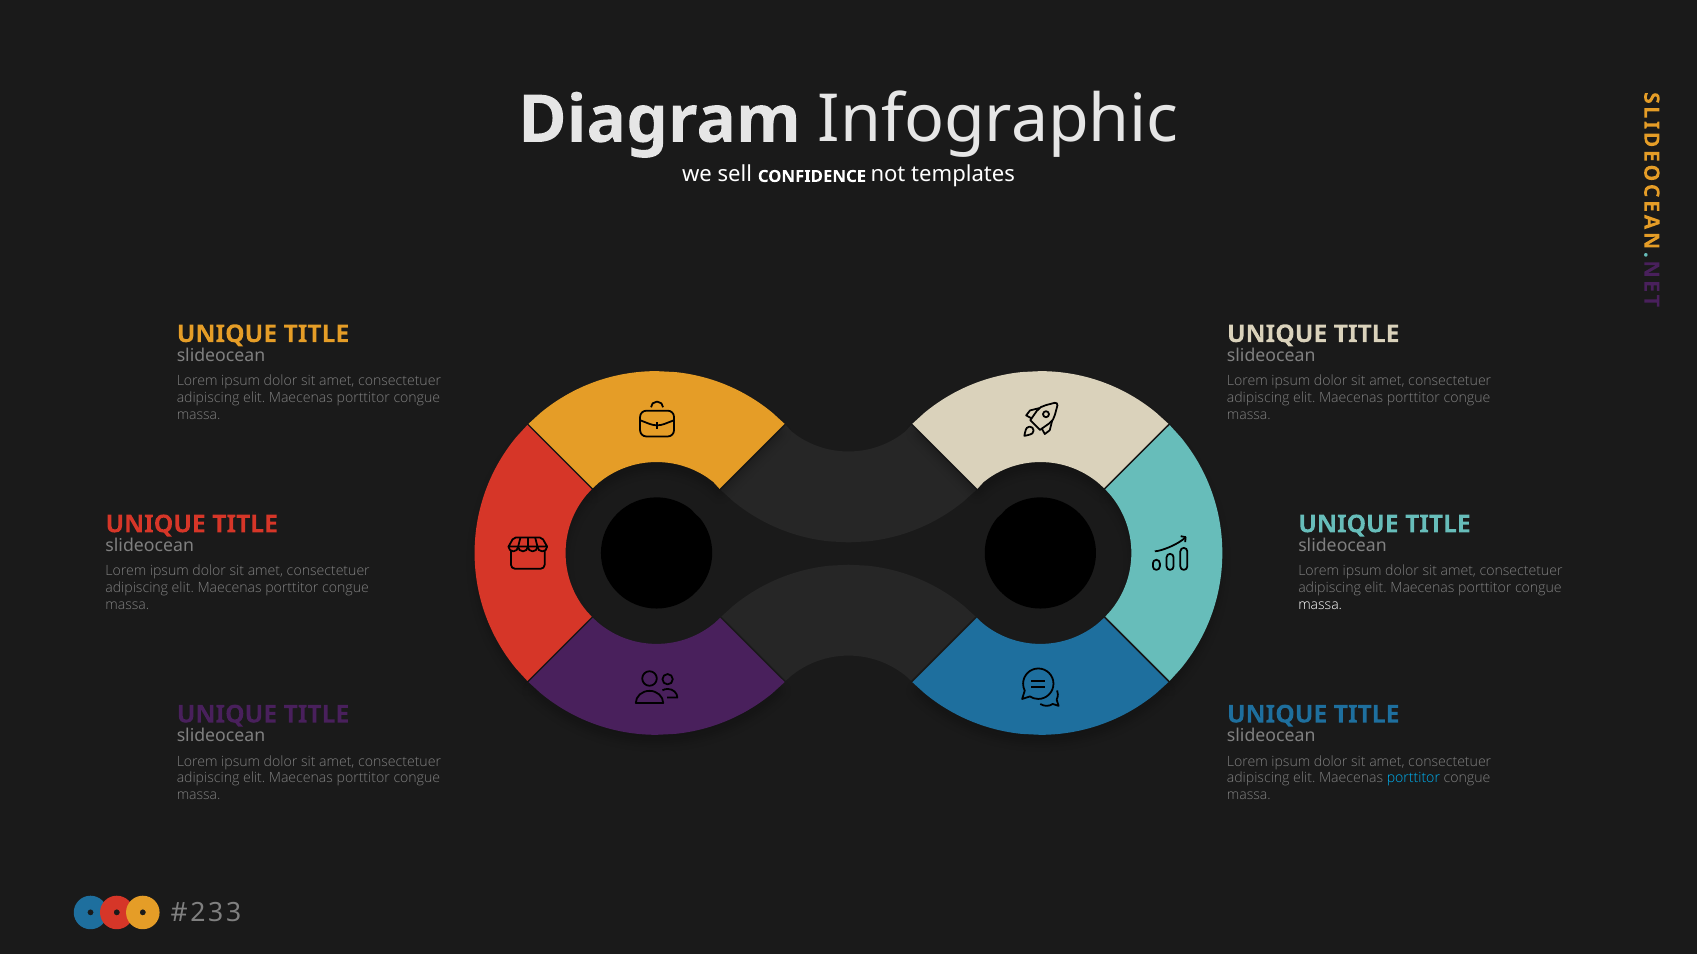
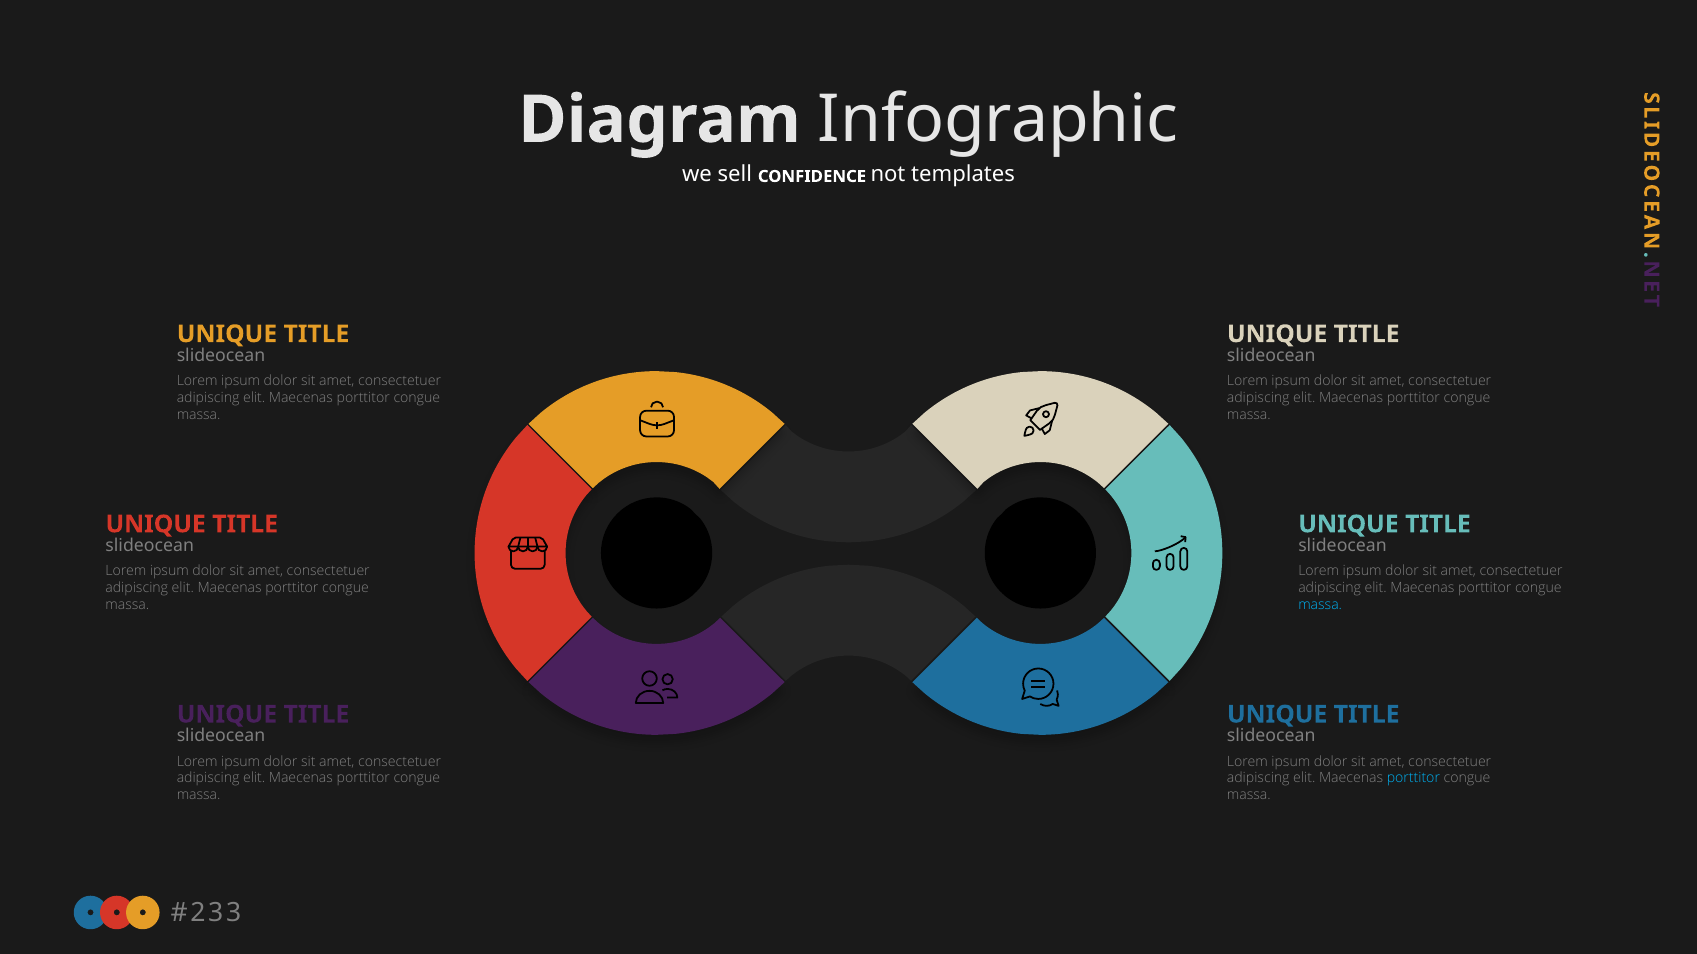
massa at (1320, 605) colour: white -> light blue
